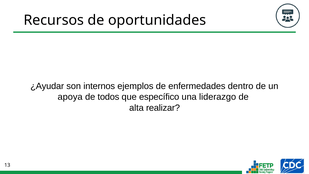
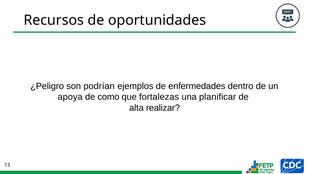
¿Ayudar: ¿Ayudar -> ¿Peligro
internos: internos -> podrían
todos: todos -> como
específico: específico -> fortalezas
liderazgo: liderazgo -> planificar
